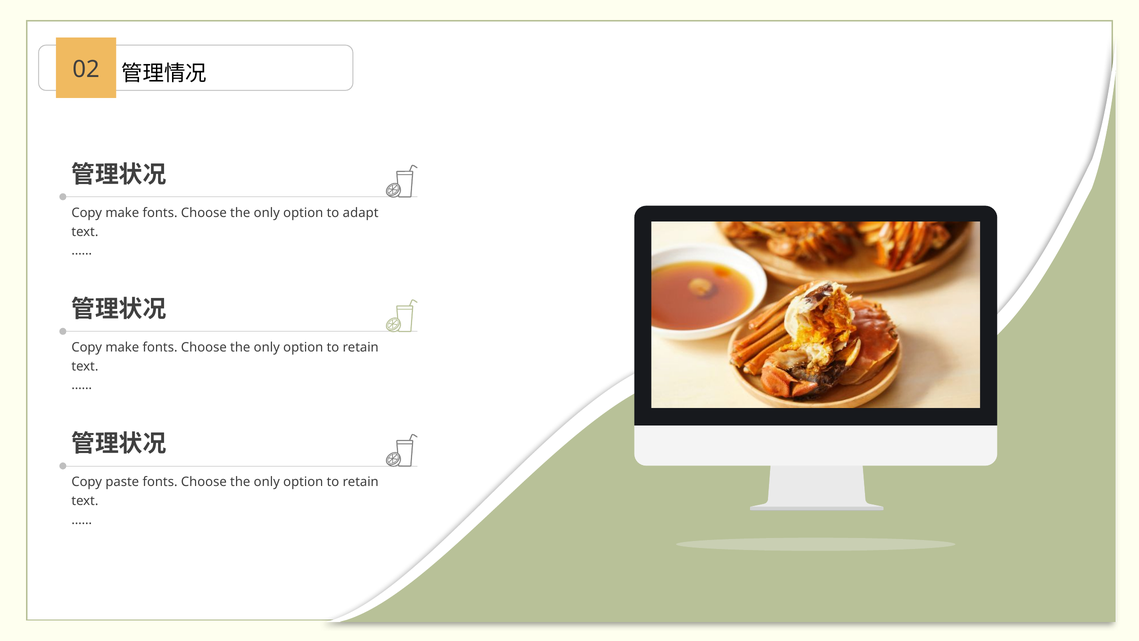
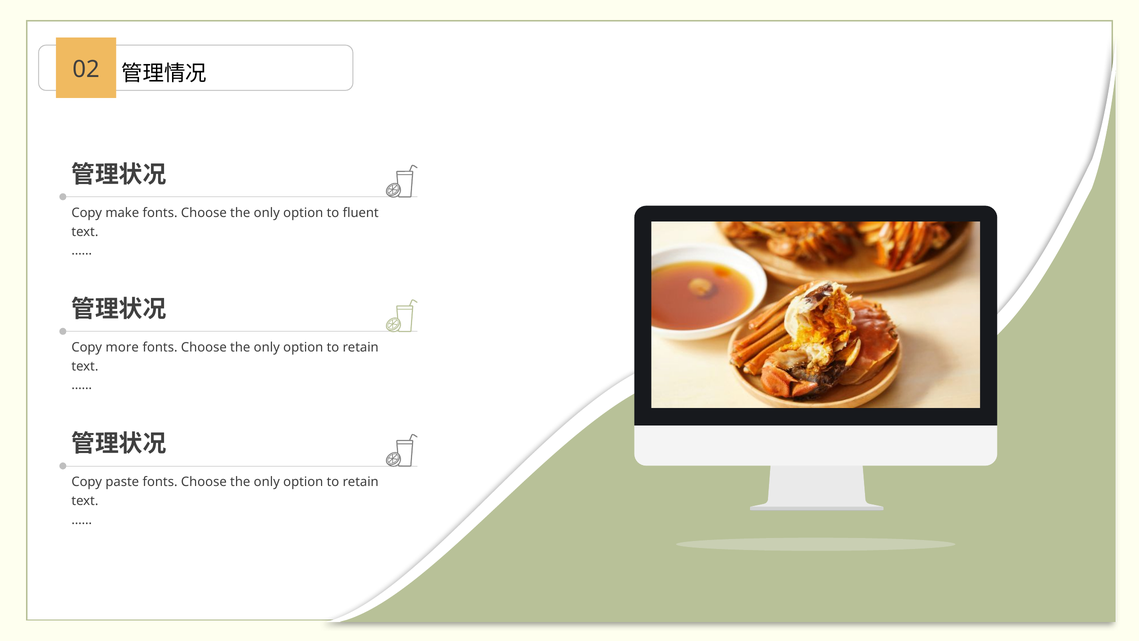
adapt: adapt -> fluent
make at (122, 347): make -> more
